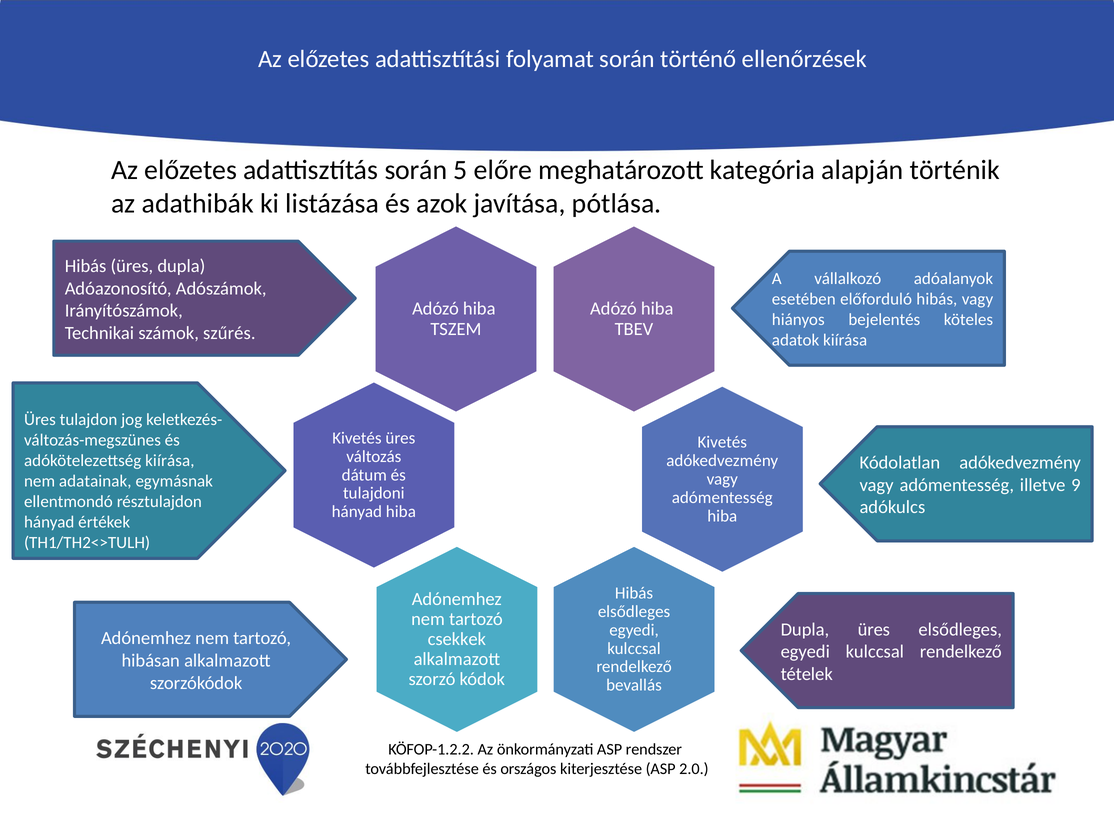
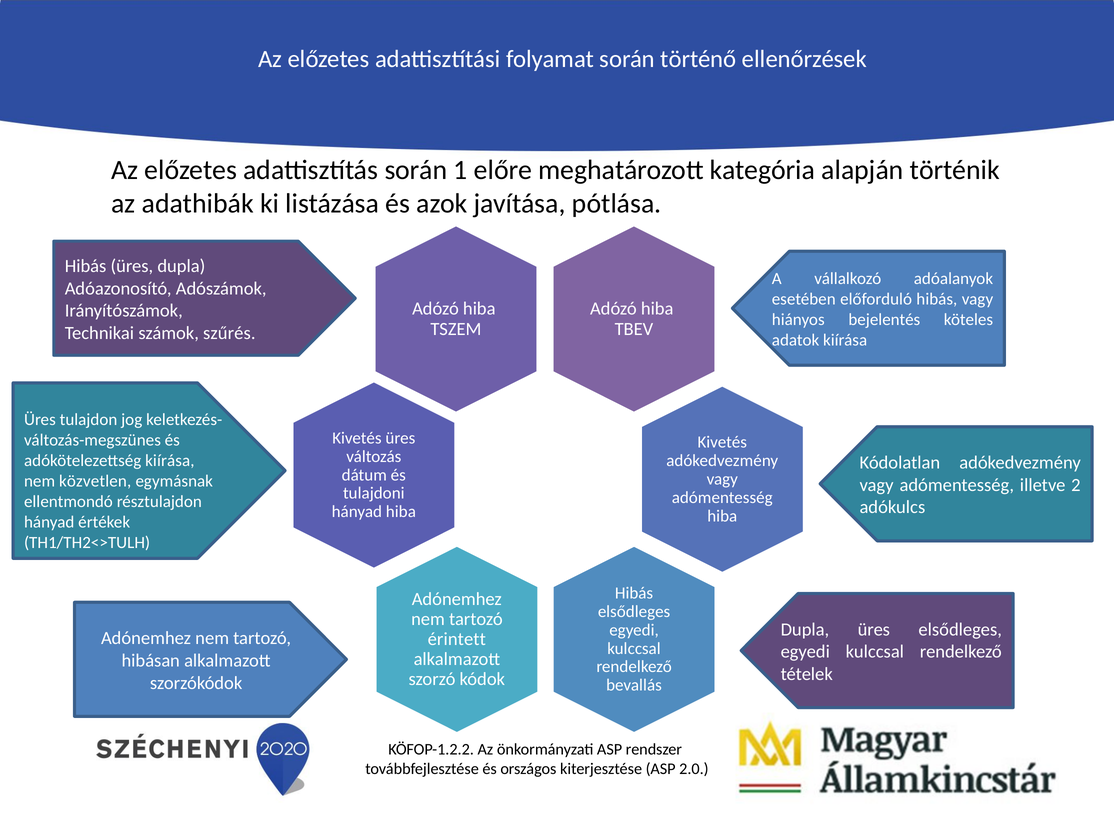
5: 5 -> 1
adatainak: adatainak -> közvetlen
9: 9 -> 2
csekkek: csekkek -> érintett
